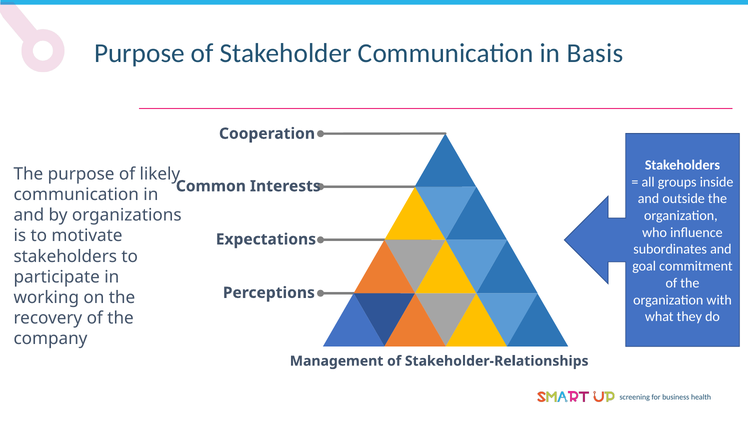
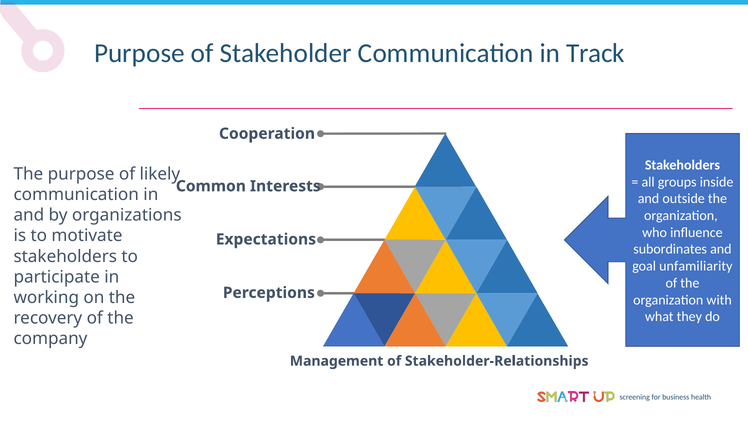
Basis: Basis -> Track
commitment: commitment -> unfamiliarity
